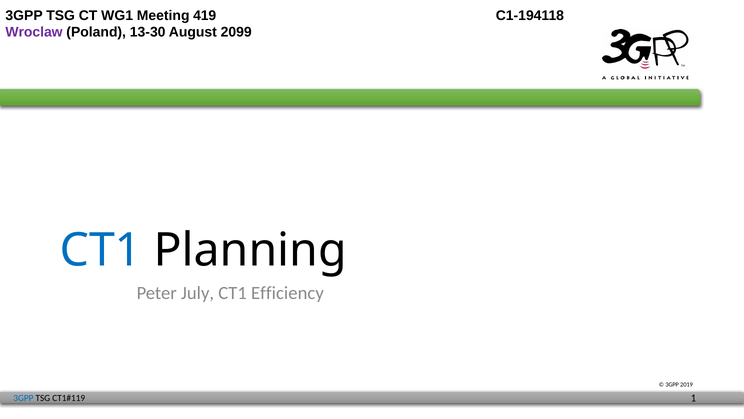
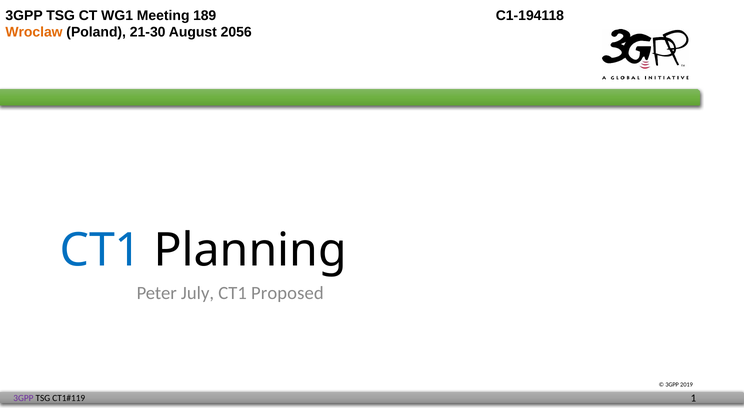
419: 419 -> 189
Wroclaw colour: purple -> orange
13-30: 13-30 -> 21-30
2099: 2099 -> 2056
Efficiency: Efficiency -> Proposed
3GPP at (23, 398) colour: blue -> purple
